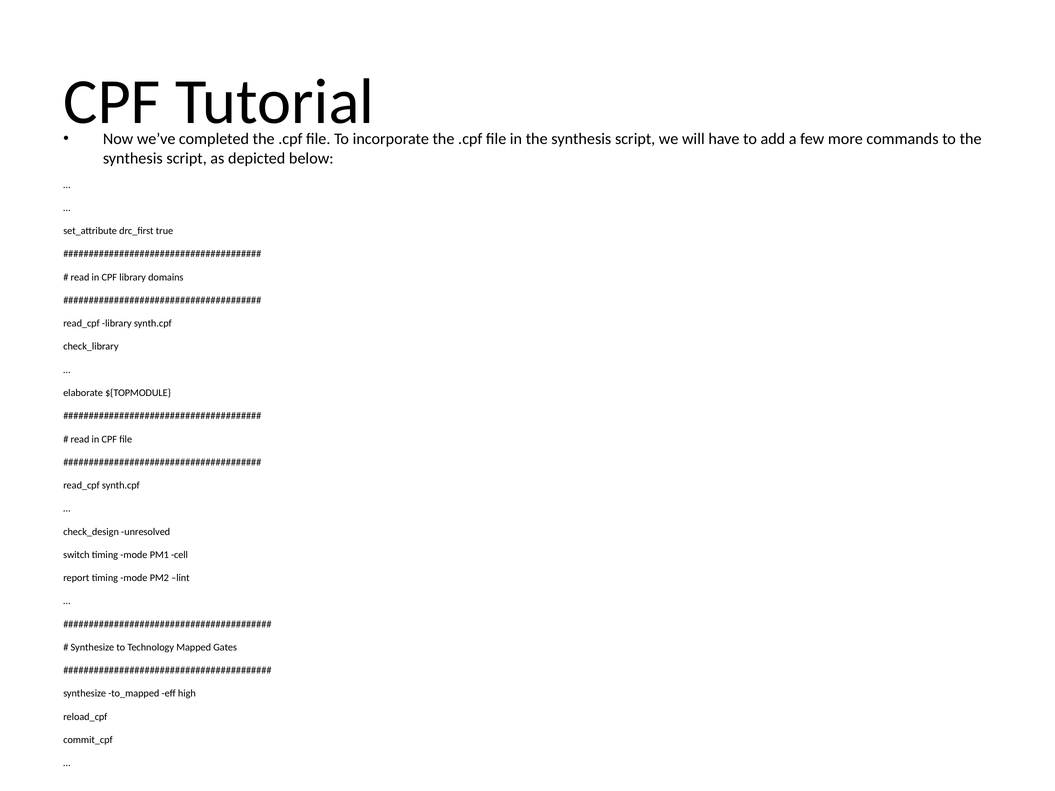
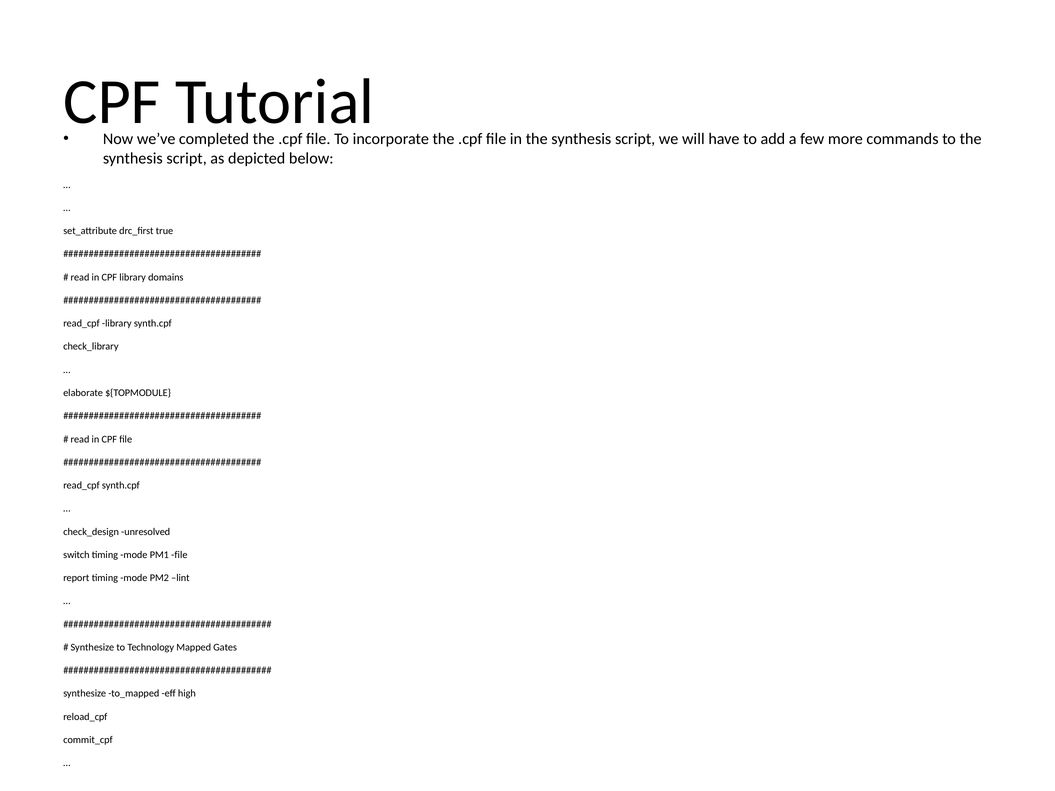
PM1 cell: cell -> file
